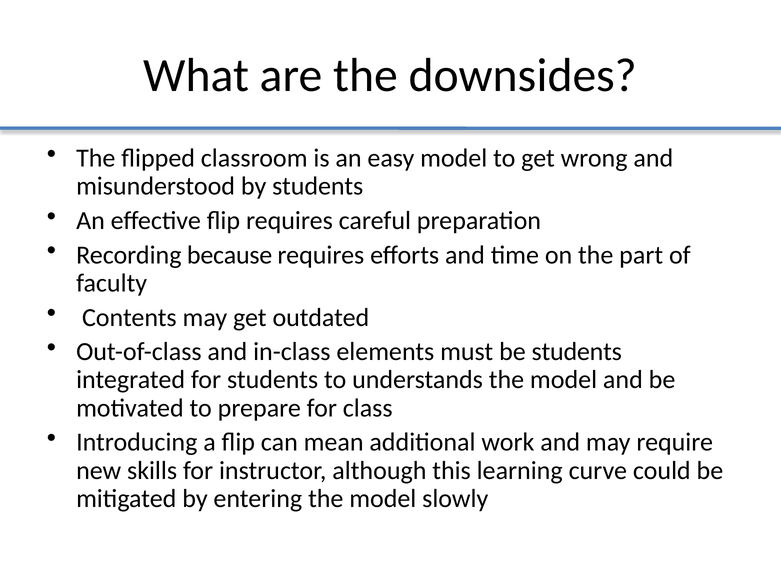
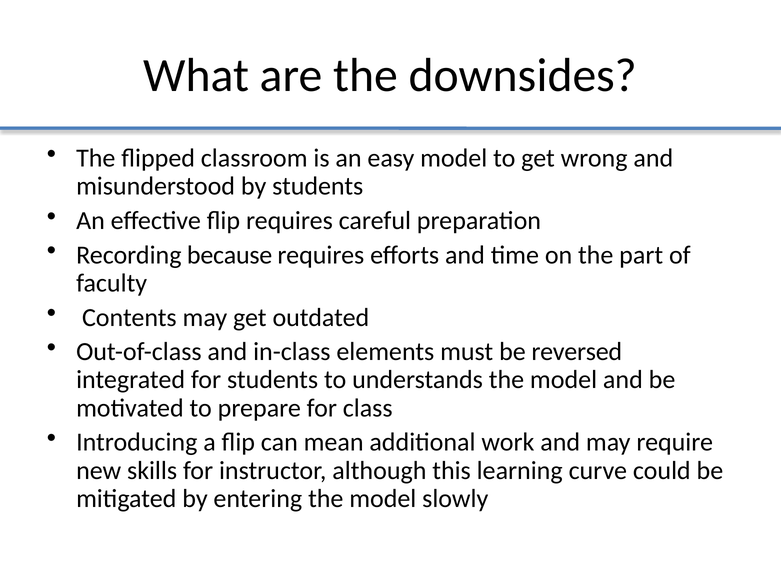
be students: students -> reversed
